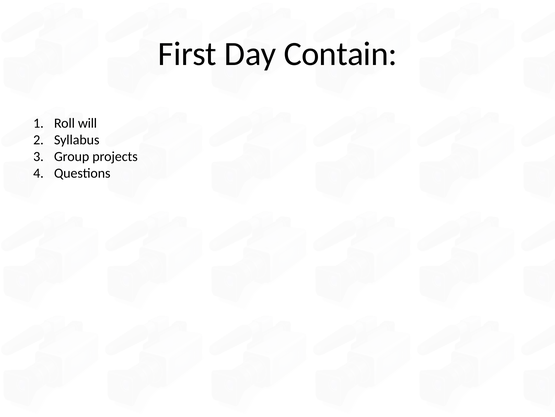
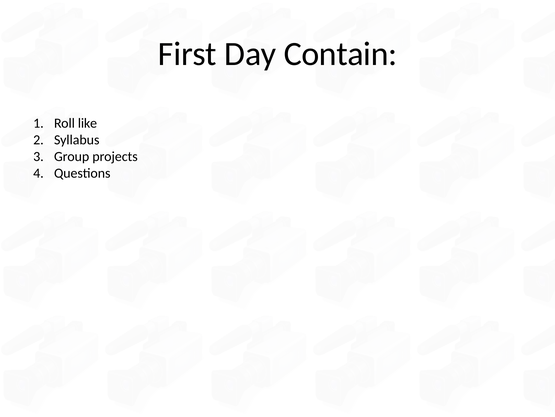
will: will -> like
